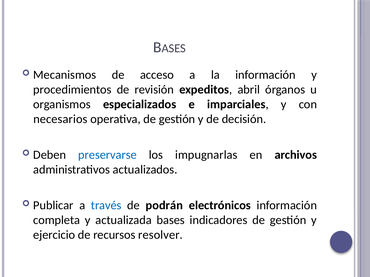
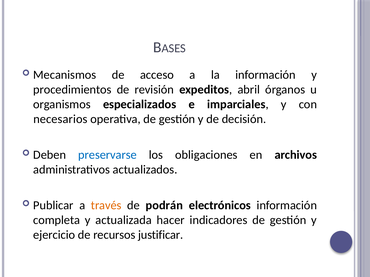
impugnarlas: impugnarlas -> obligaciones
través colour: blue -> orange
bases: bases -> hacer
resolver: resolver -> justificar
